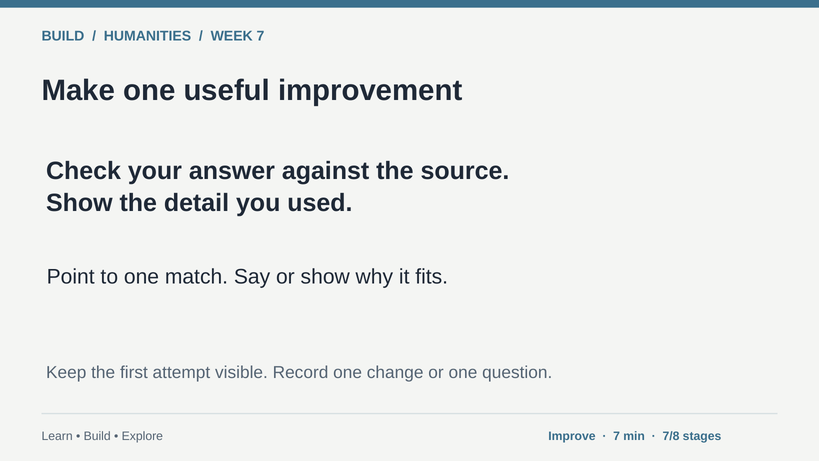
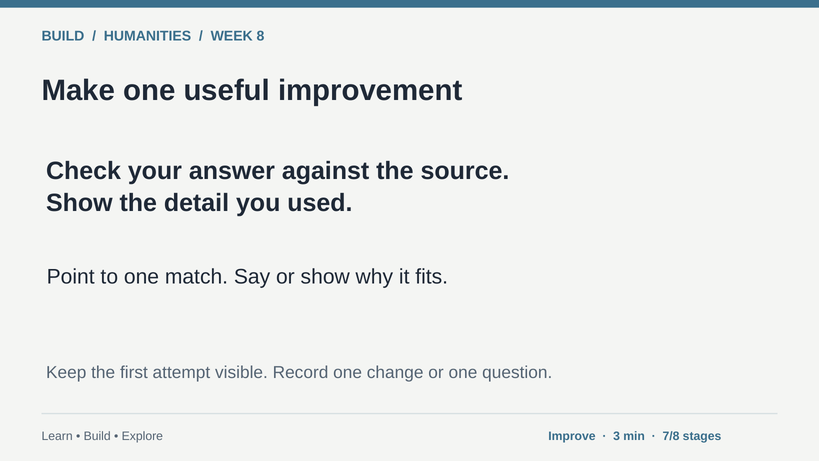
WEEK 7: 7 -> 8
7 at (617, 436): 7 -> 3
